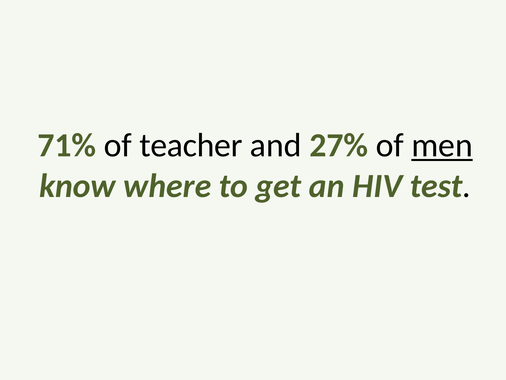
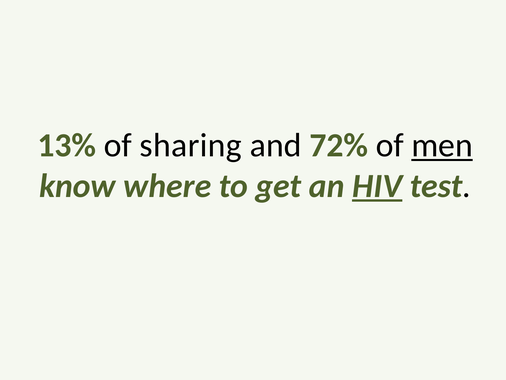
71%: 71% -> 13%
teacher: teacher -> sharing
27%: 27% -> 72%
HIV underline: none -> present
